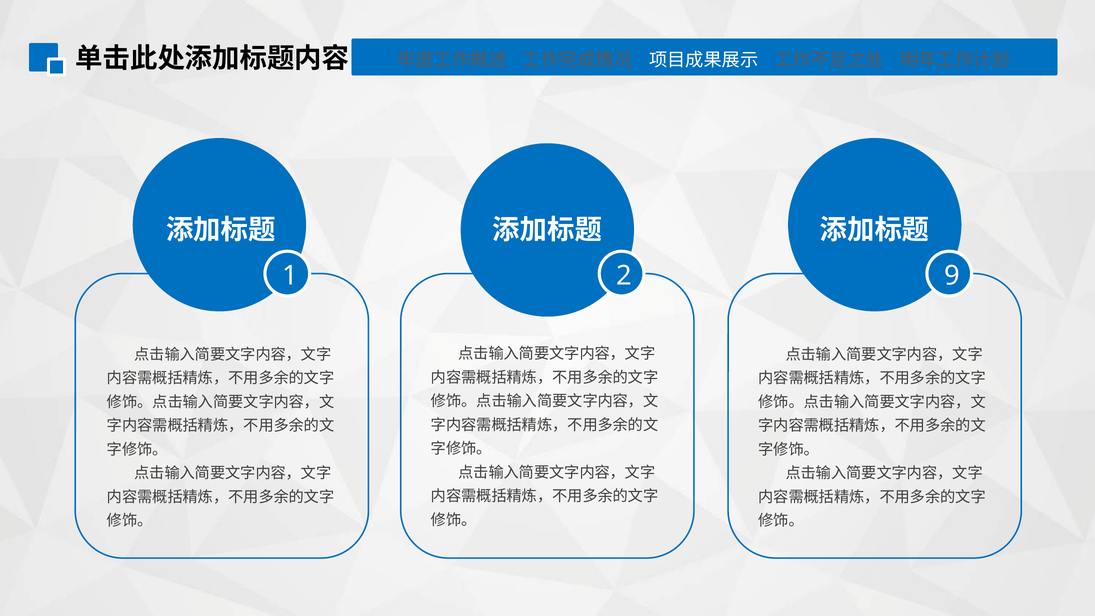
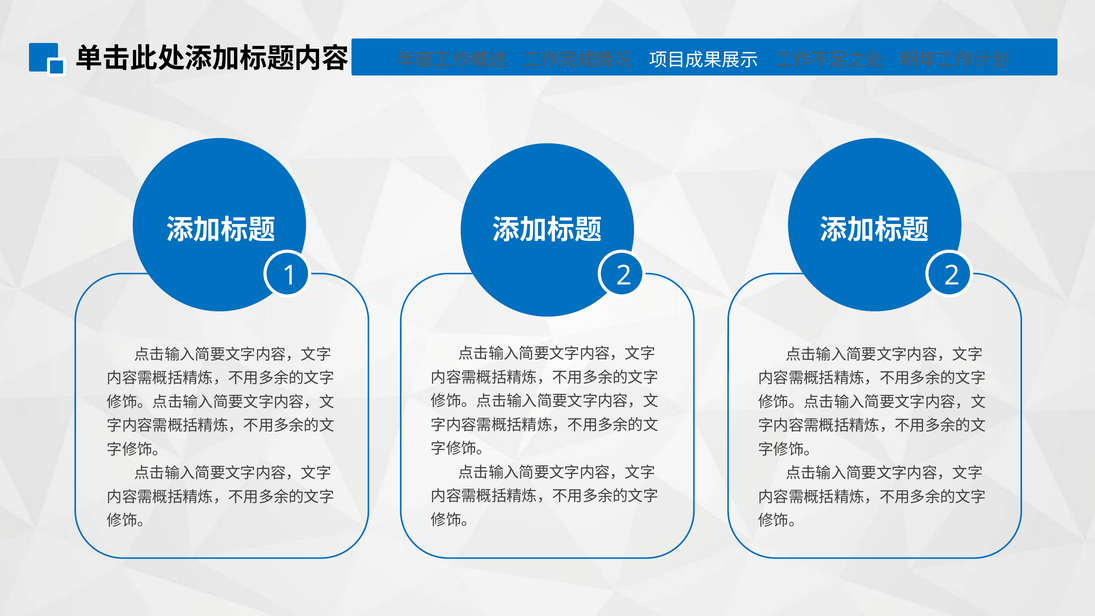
2 9: 9 -> 2
